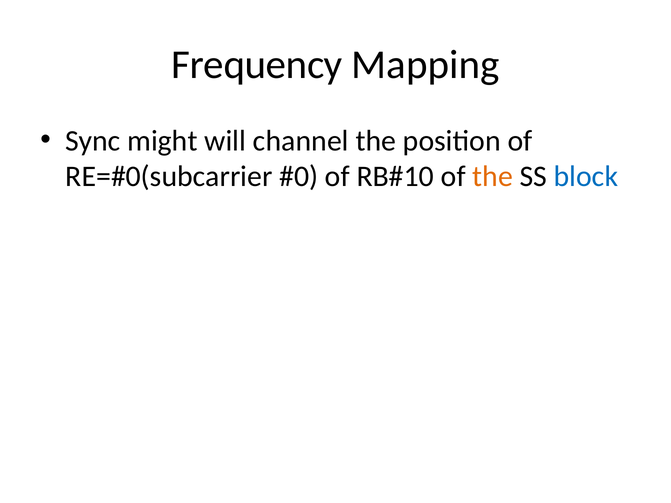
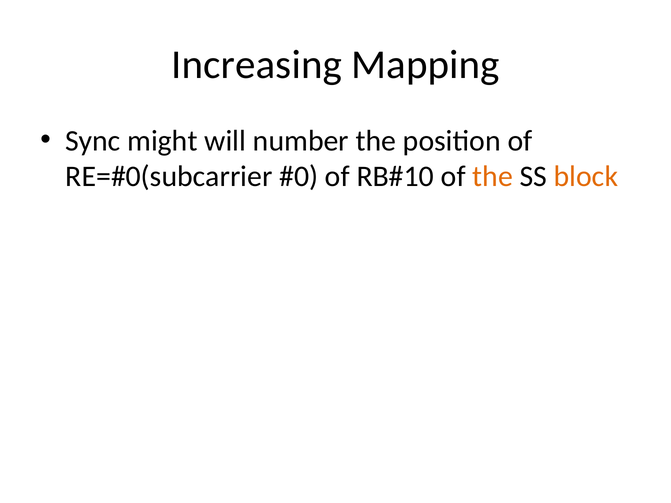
Frequency: Frequency -> Increasing
channel: channel -> number
block colour: blue -> orange
